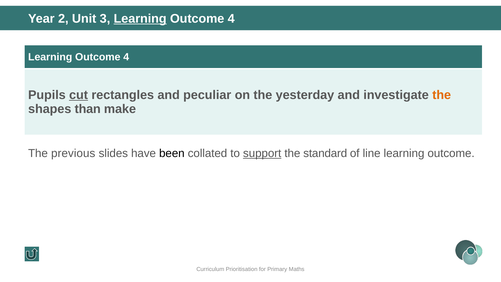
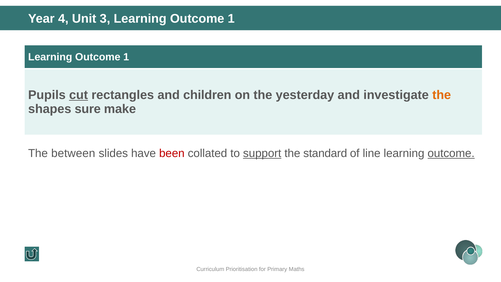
2: 2 -> 4
Learning at (140, 19) underline: present -> none
4 at (231, 19): 4 -> 1
4 at (126, 57): 4 -> 1
peculiar: peculiar -> children
than: than -> sure
previous: previous -> between
been colour: black -> red
outcome at (451, 153) underline: none -> present
